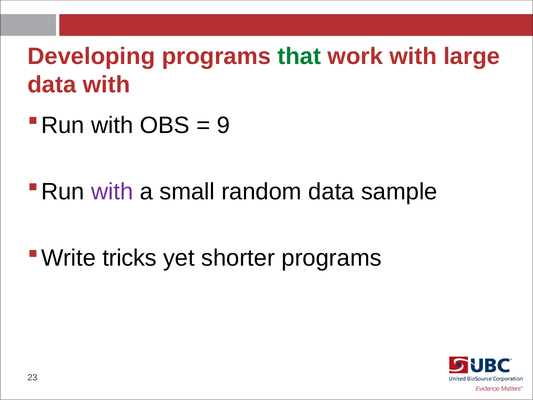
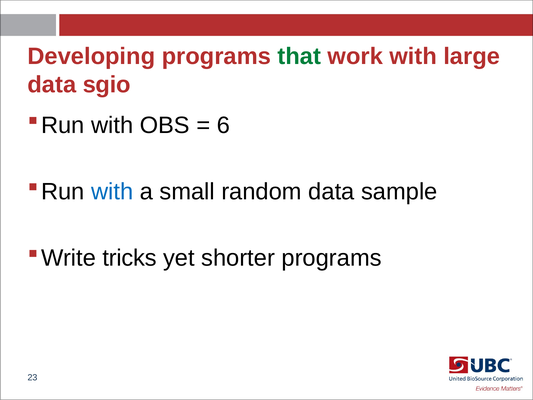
data with: with -> sgio
9: 9 -> 6
with at (112, 191) colour: purple -> blue
